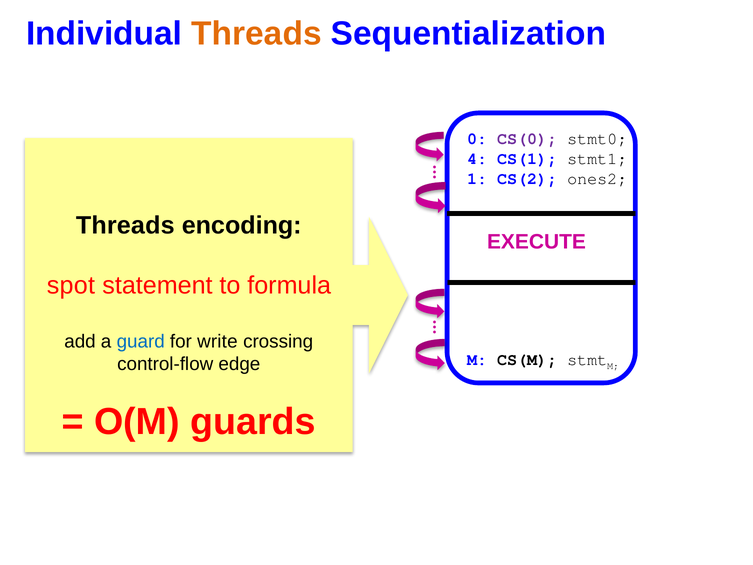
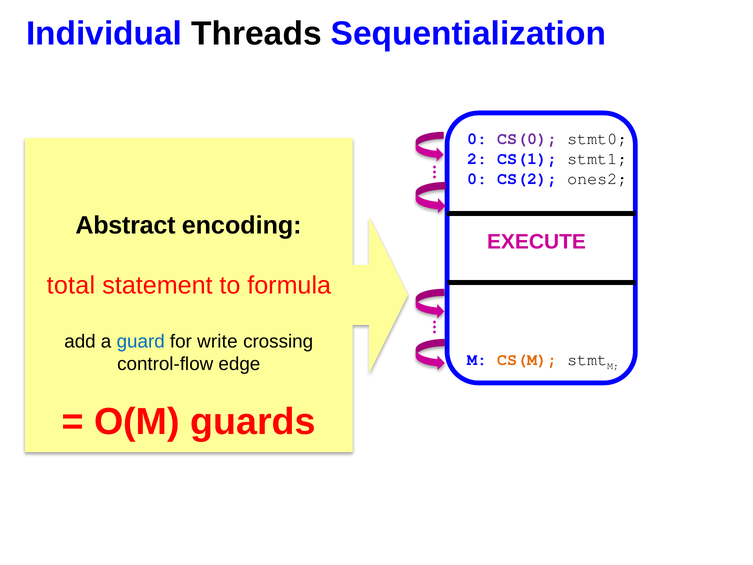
Threads at (257, 34) colour: orange -> black
4: 4 -> 2
1 at (477, 179): 1 -> 0
Threads at (125, 225): Threads -> Abstract
spot: spot -> total
CS(M colour: black -> orange
